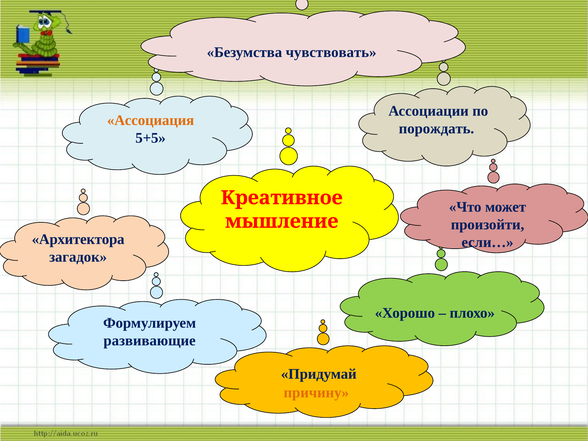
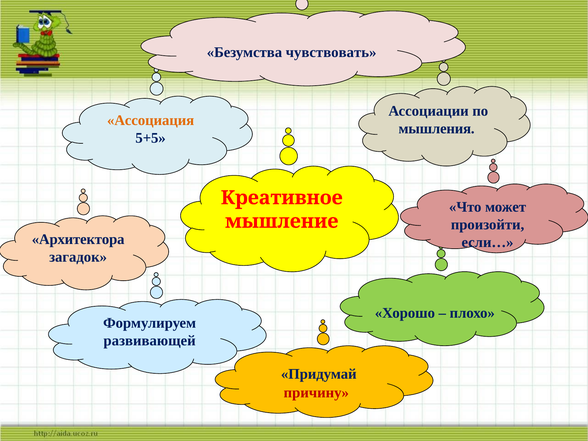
порождать: порождать -> мышления
развивающие: развивающие -> развивающей
причину colour: orange -> red
